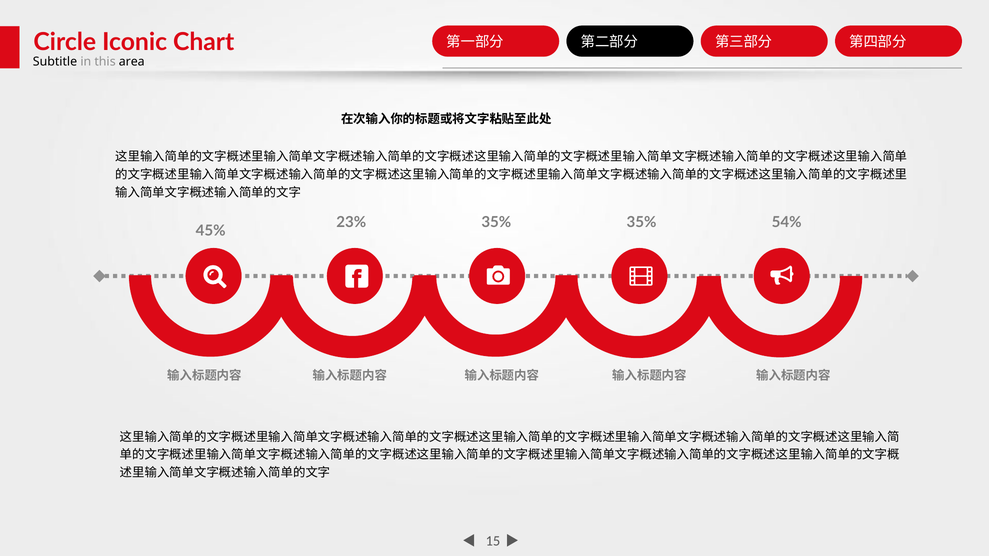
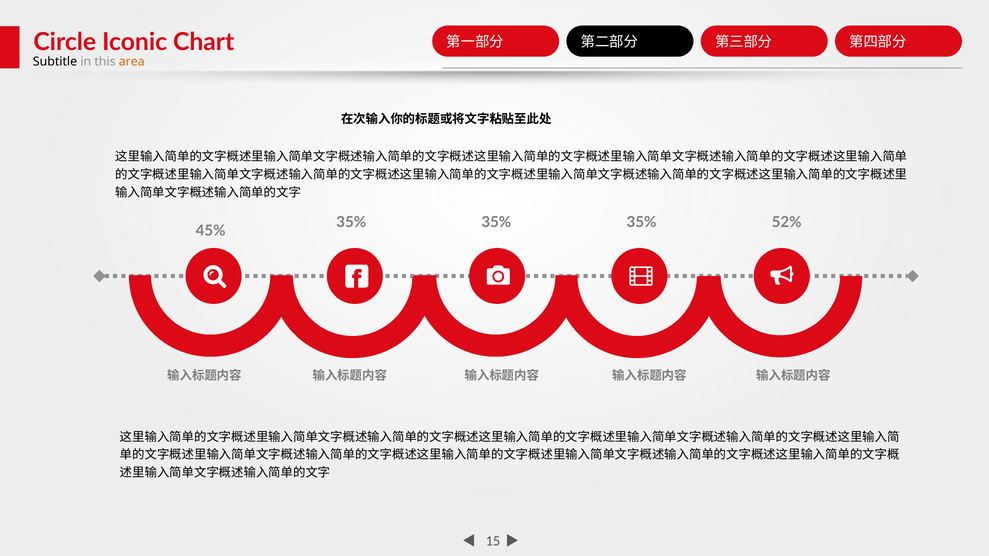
area colour: black -> orange
23% at (351, 223): 23% -> 35%
54%: 54% -> 52%
